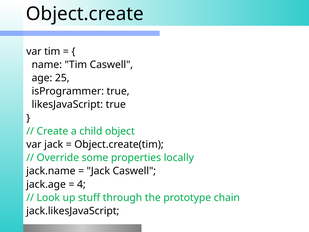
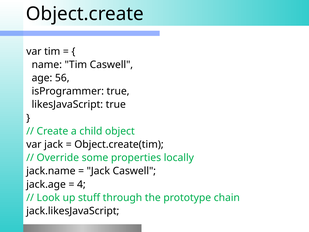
25: 25 -> 56
